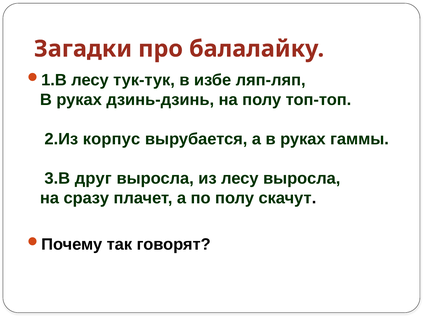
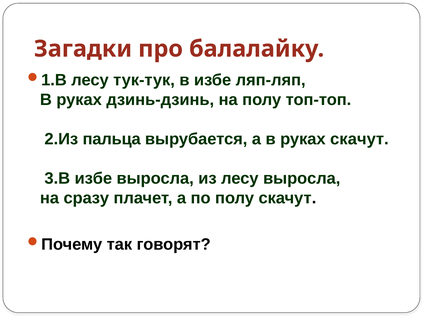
корпус: корпус -> пальца
руках гаммы: гаммы -> скачут
3.В друг: друг -> избе
